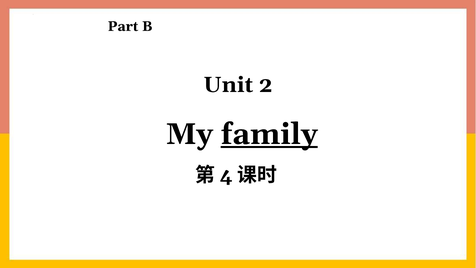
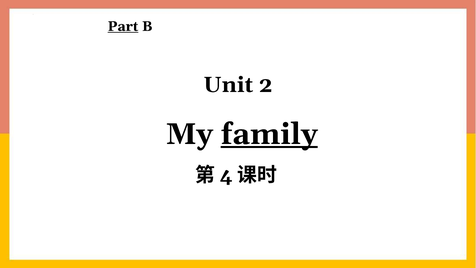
Part underline: none -> present
